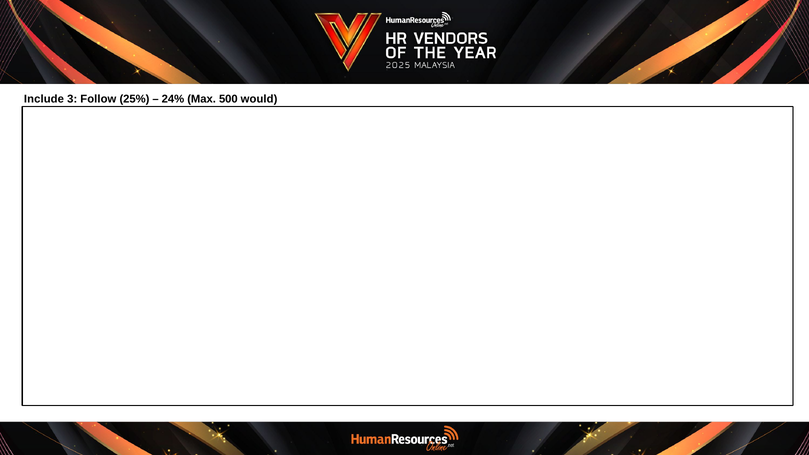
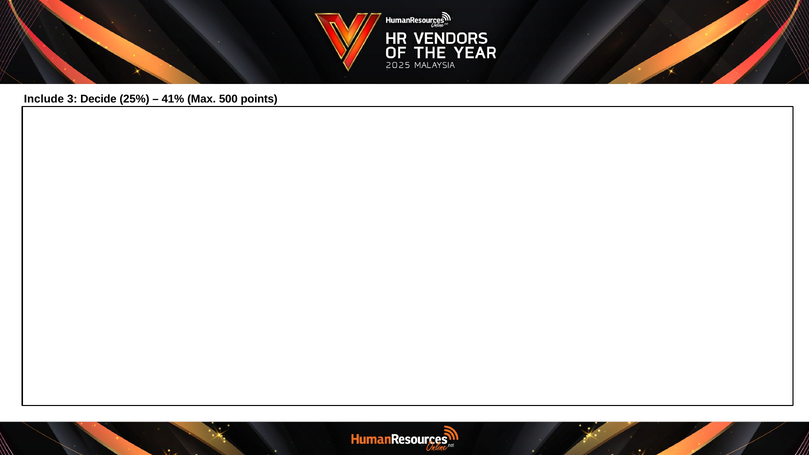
Follow: Follow -> Decide
24%: 24% -> 41%
would: would -> points
